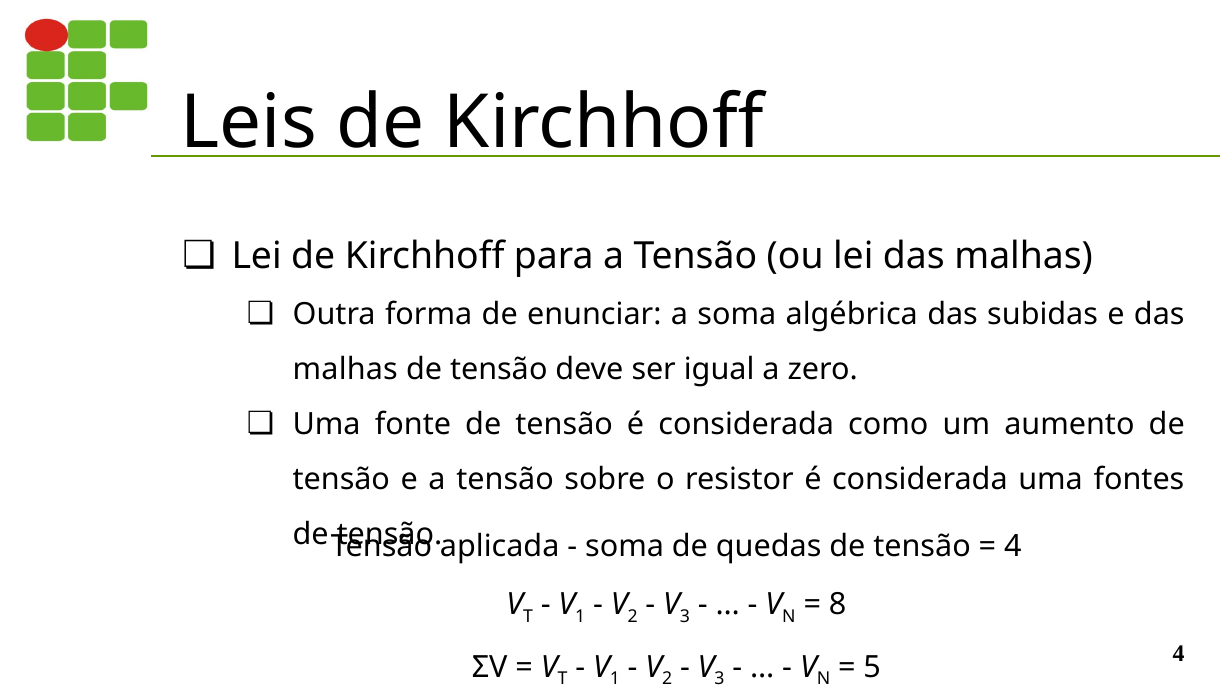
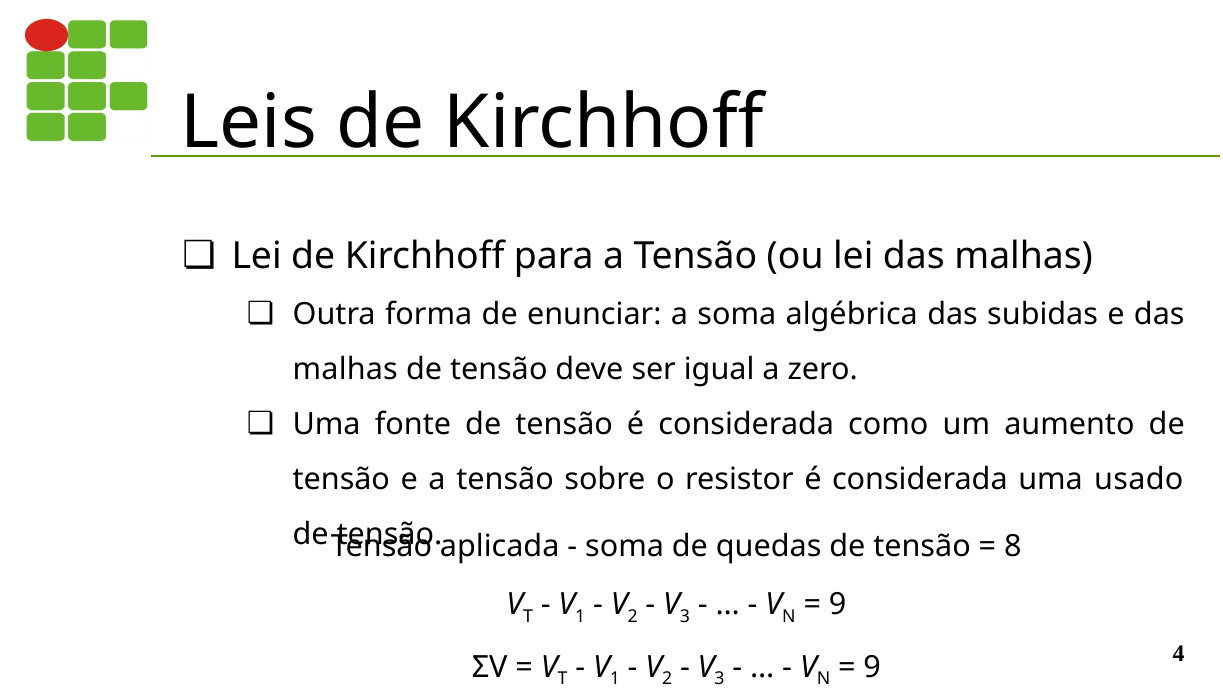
fontes: fontes -> usado
4 at (1013, 547): 4 -> 8
8 at (838, 604): 8 -> 9
5 at (872, 667): 5 -> 9
